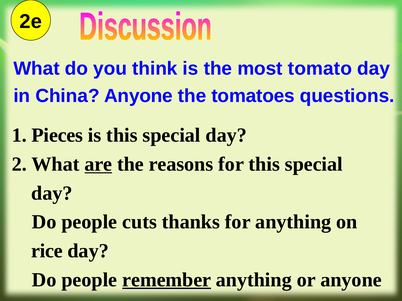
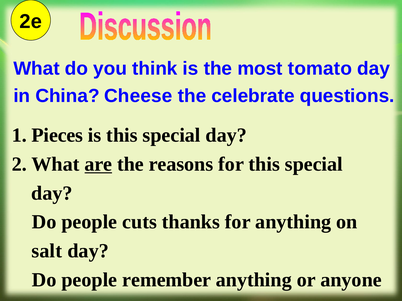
China Anyone: Anyone -> Cheese
tomatoes: tomatoes -> celebrate
rice: rice -> salt
remember underline: present -> none
